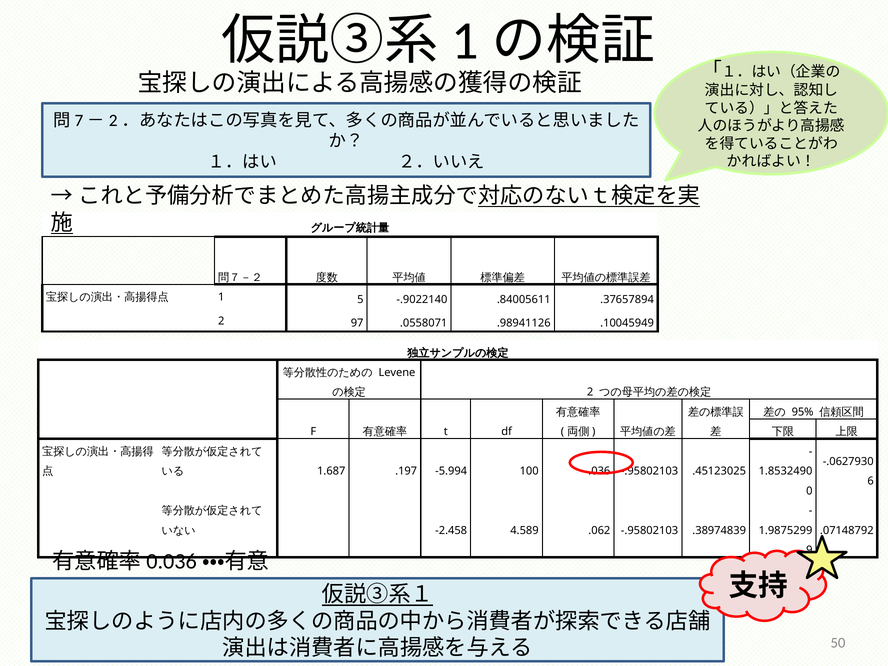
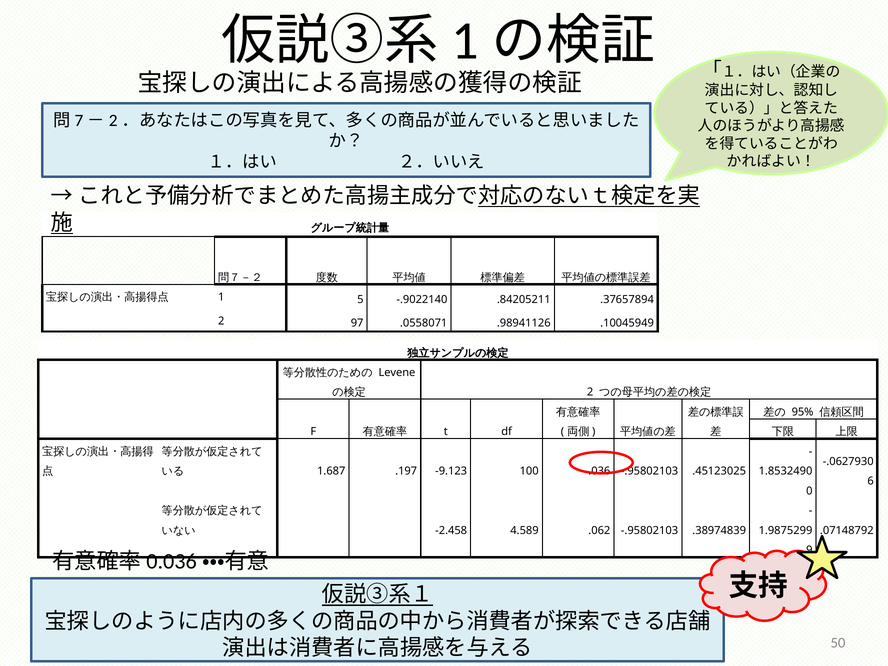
.84005611: .84005611 -> .84205211
-5.994: -5.994 -> -9.123
